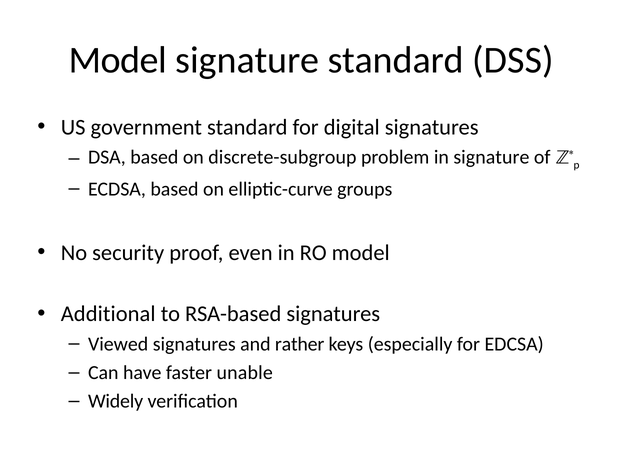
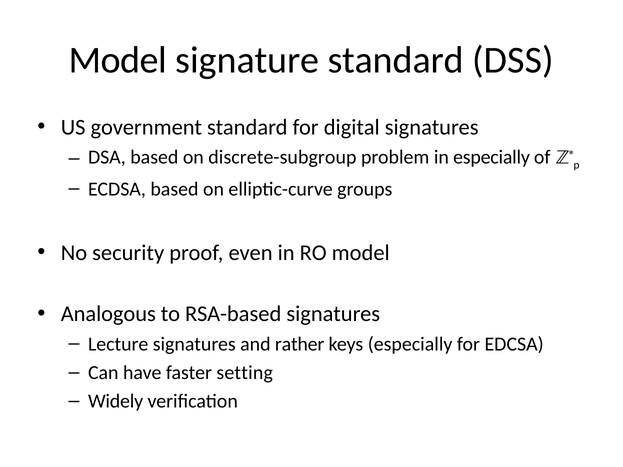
in signature: signature -> especially
Additional: Additional -> Analogous
Viewed: Viewed -> Lecture
unable: unable -> setting
